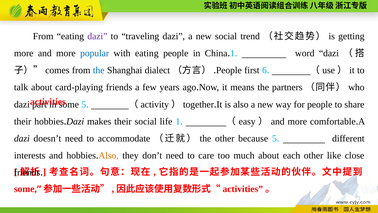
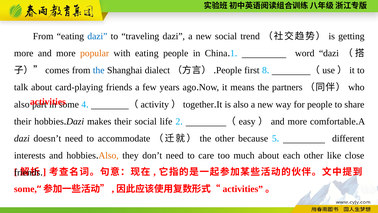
dazi at (97, 36) colour: purple -> blue
popular colour: blue -> orange
6: 6 -> 8
dazi at (22, 104): dazi -> also
some 5: 5 -> 4
life 1: 1 -> 2
